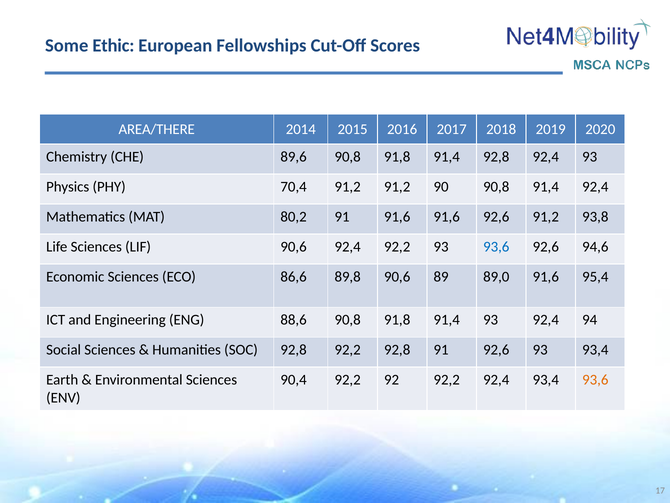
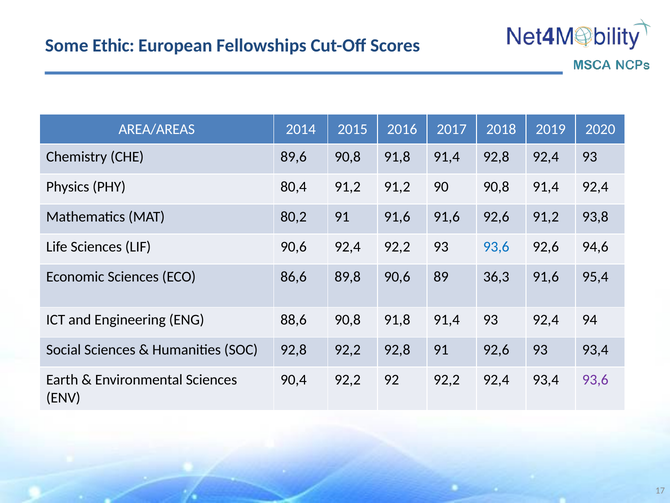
AREA/THERE: AREA/THERE -> AREA/AREAS
70,4: 70,4 -> 80,4
89,0: 89,0 -> 36,3
93,6 at (595, 379) colour: orange -> purple
